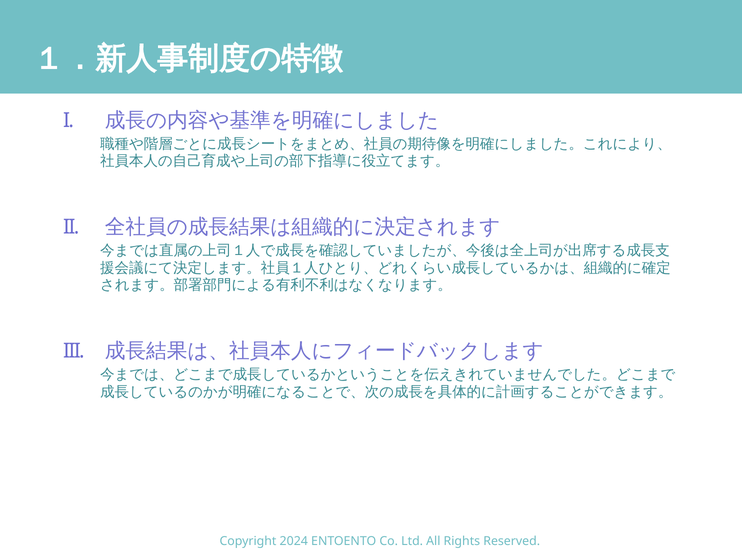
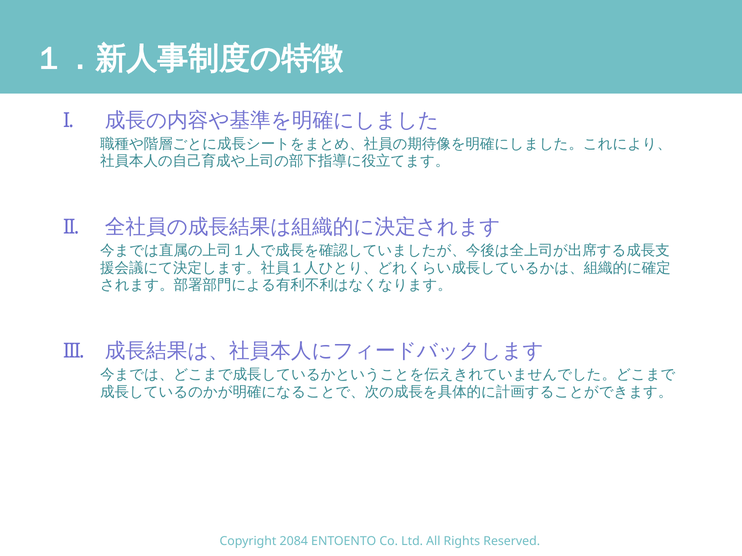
2024: 2024 -> 2084
